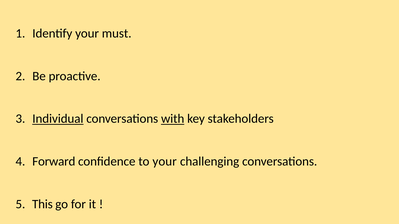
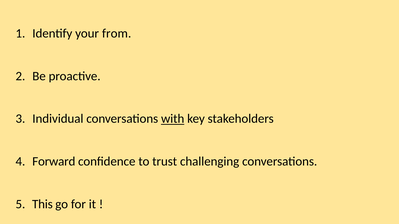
must: must -> from
Individual underline: present -> none
to your: your -> trust
